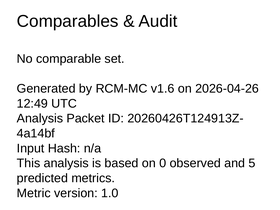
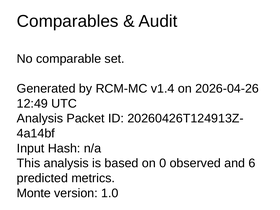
v1.6: v1.6 -> v1.4
5: 5 -> 6
Metric: Metric -> Monte
